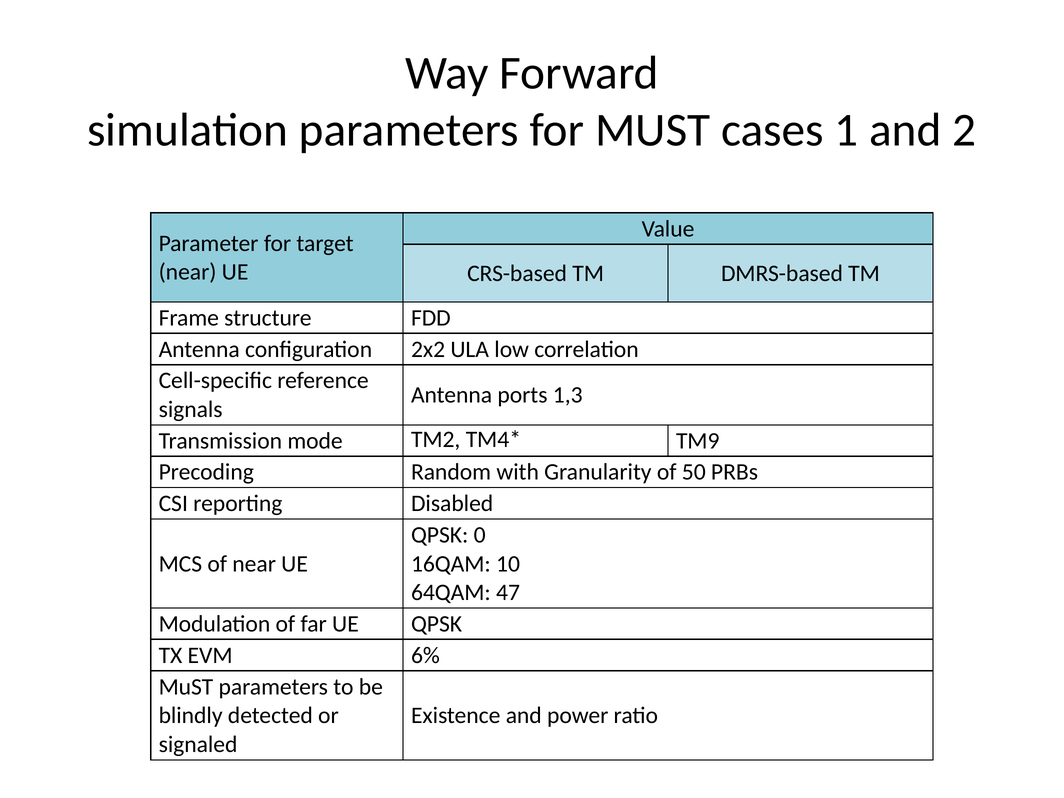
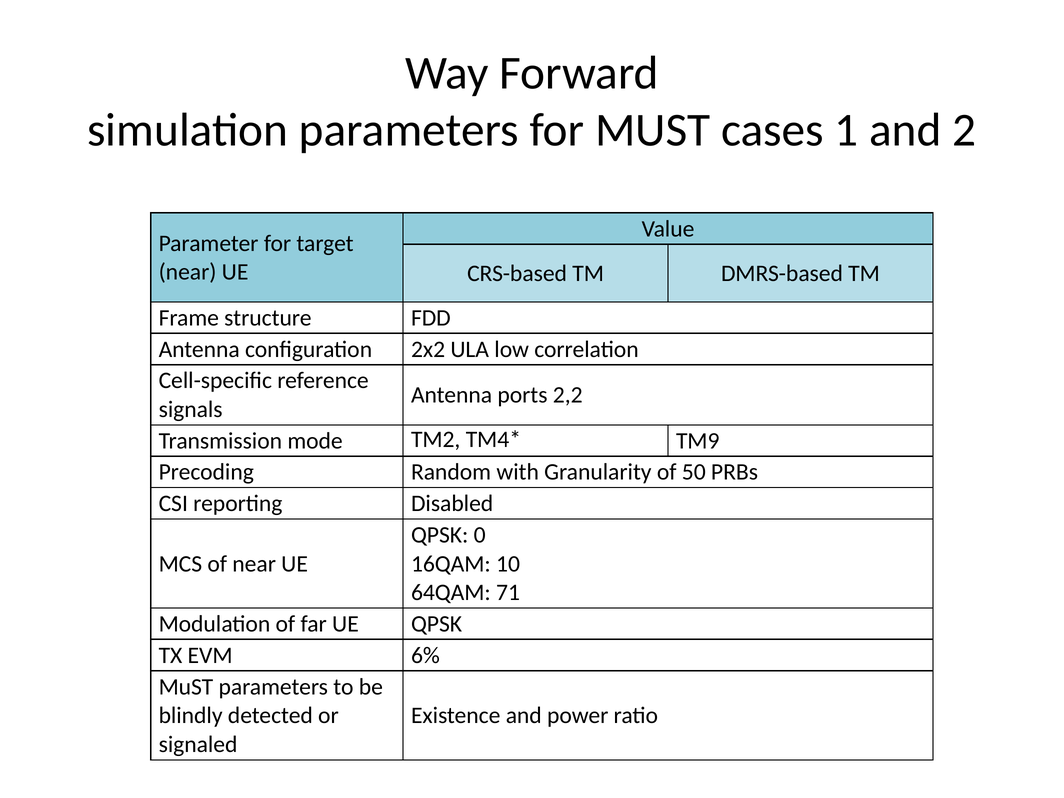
1,3: 1,3 -> 2,2
47: 47 -> 71
